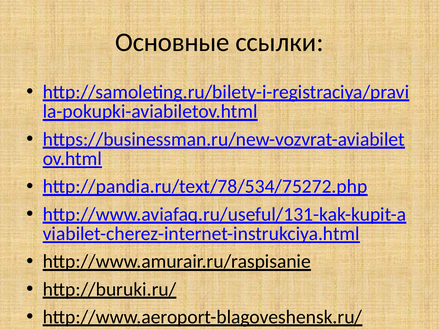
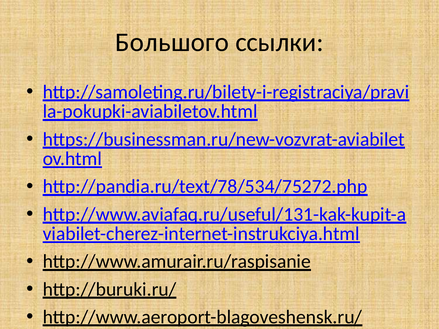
Основные: Основные -> Большого
